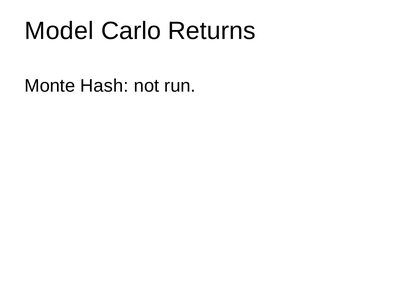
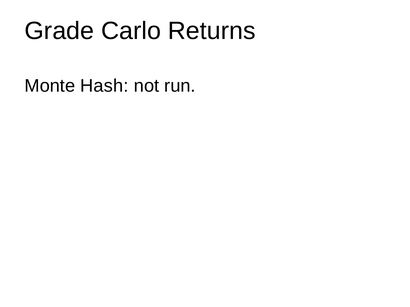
Model: Model -> Grade
